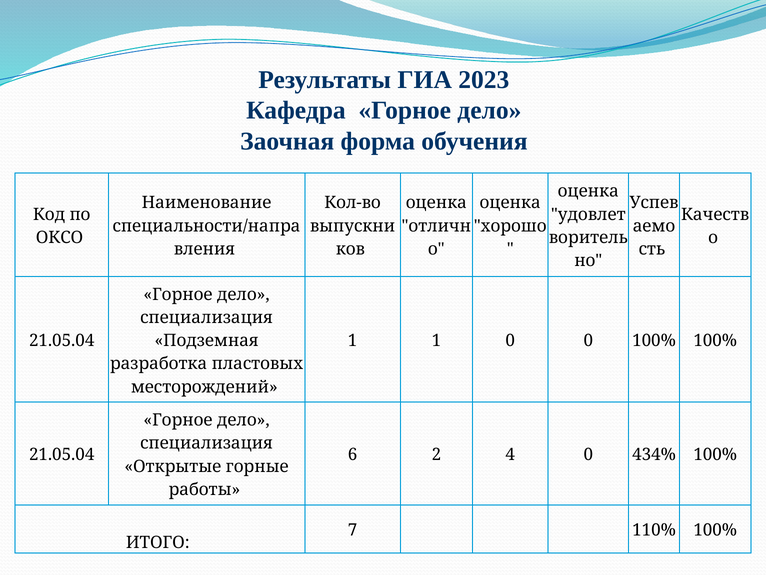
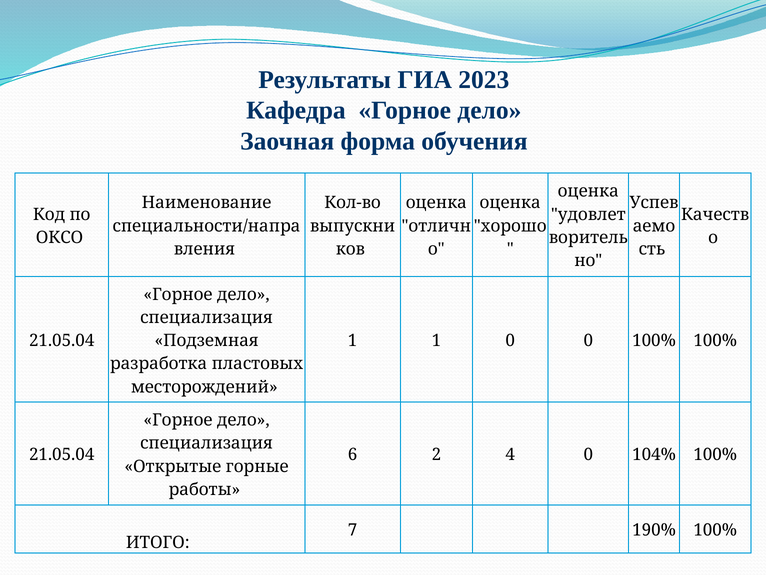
434%: 434% -> 104%
110%: 110% -> 190%
